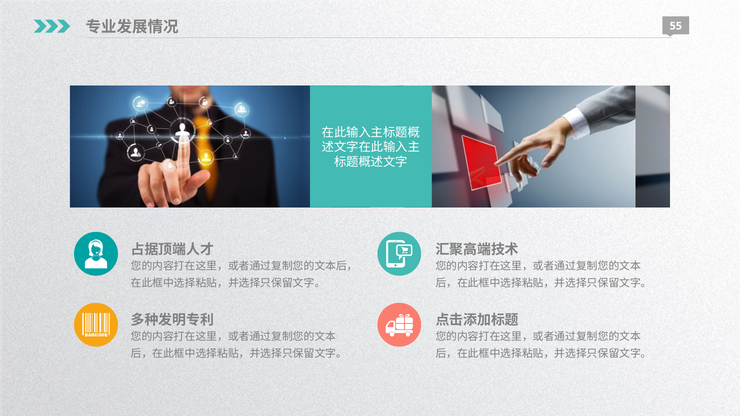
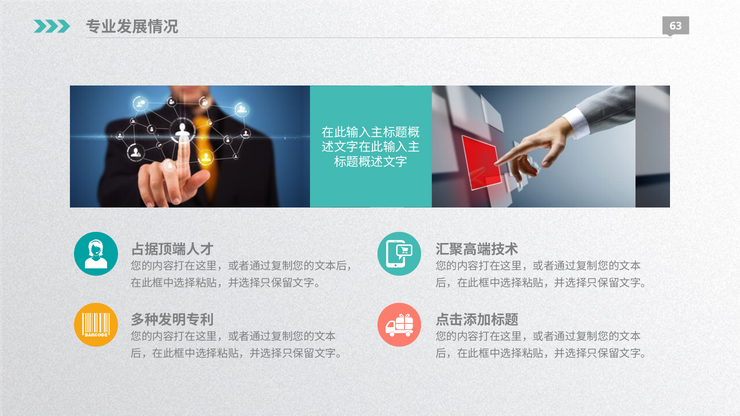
55: 55 -> 63
